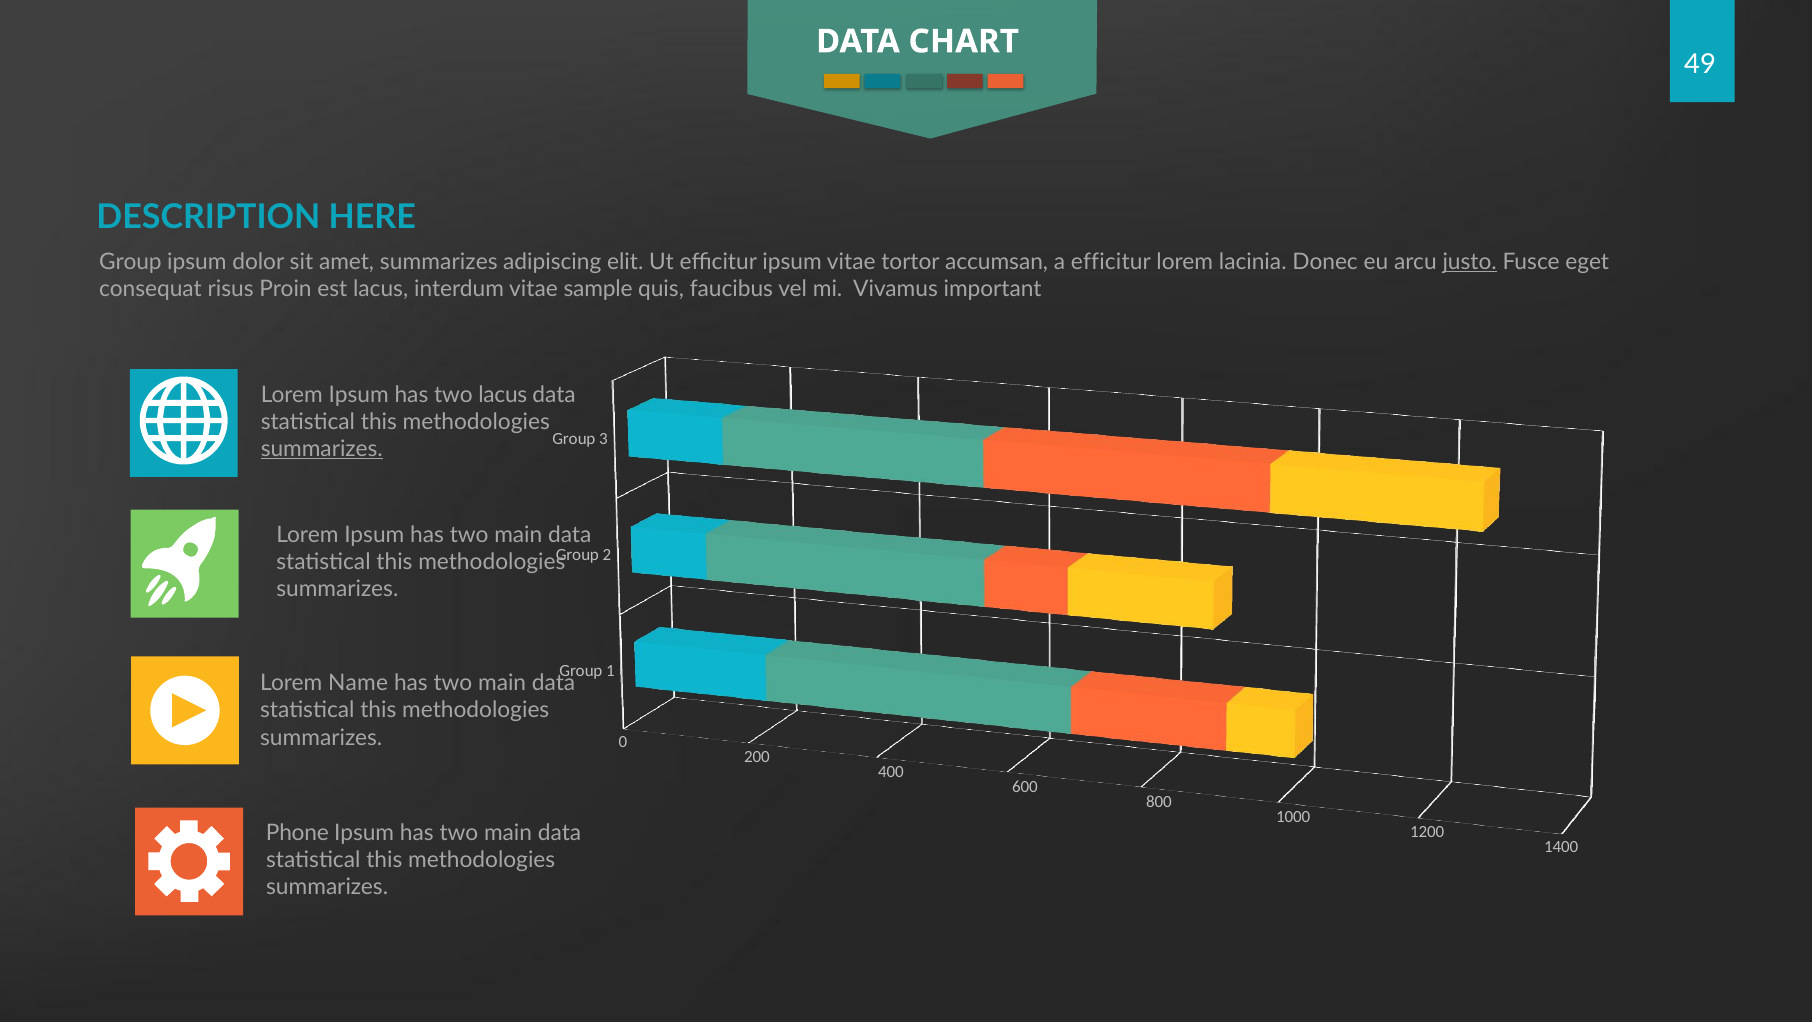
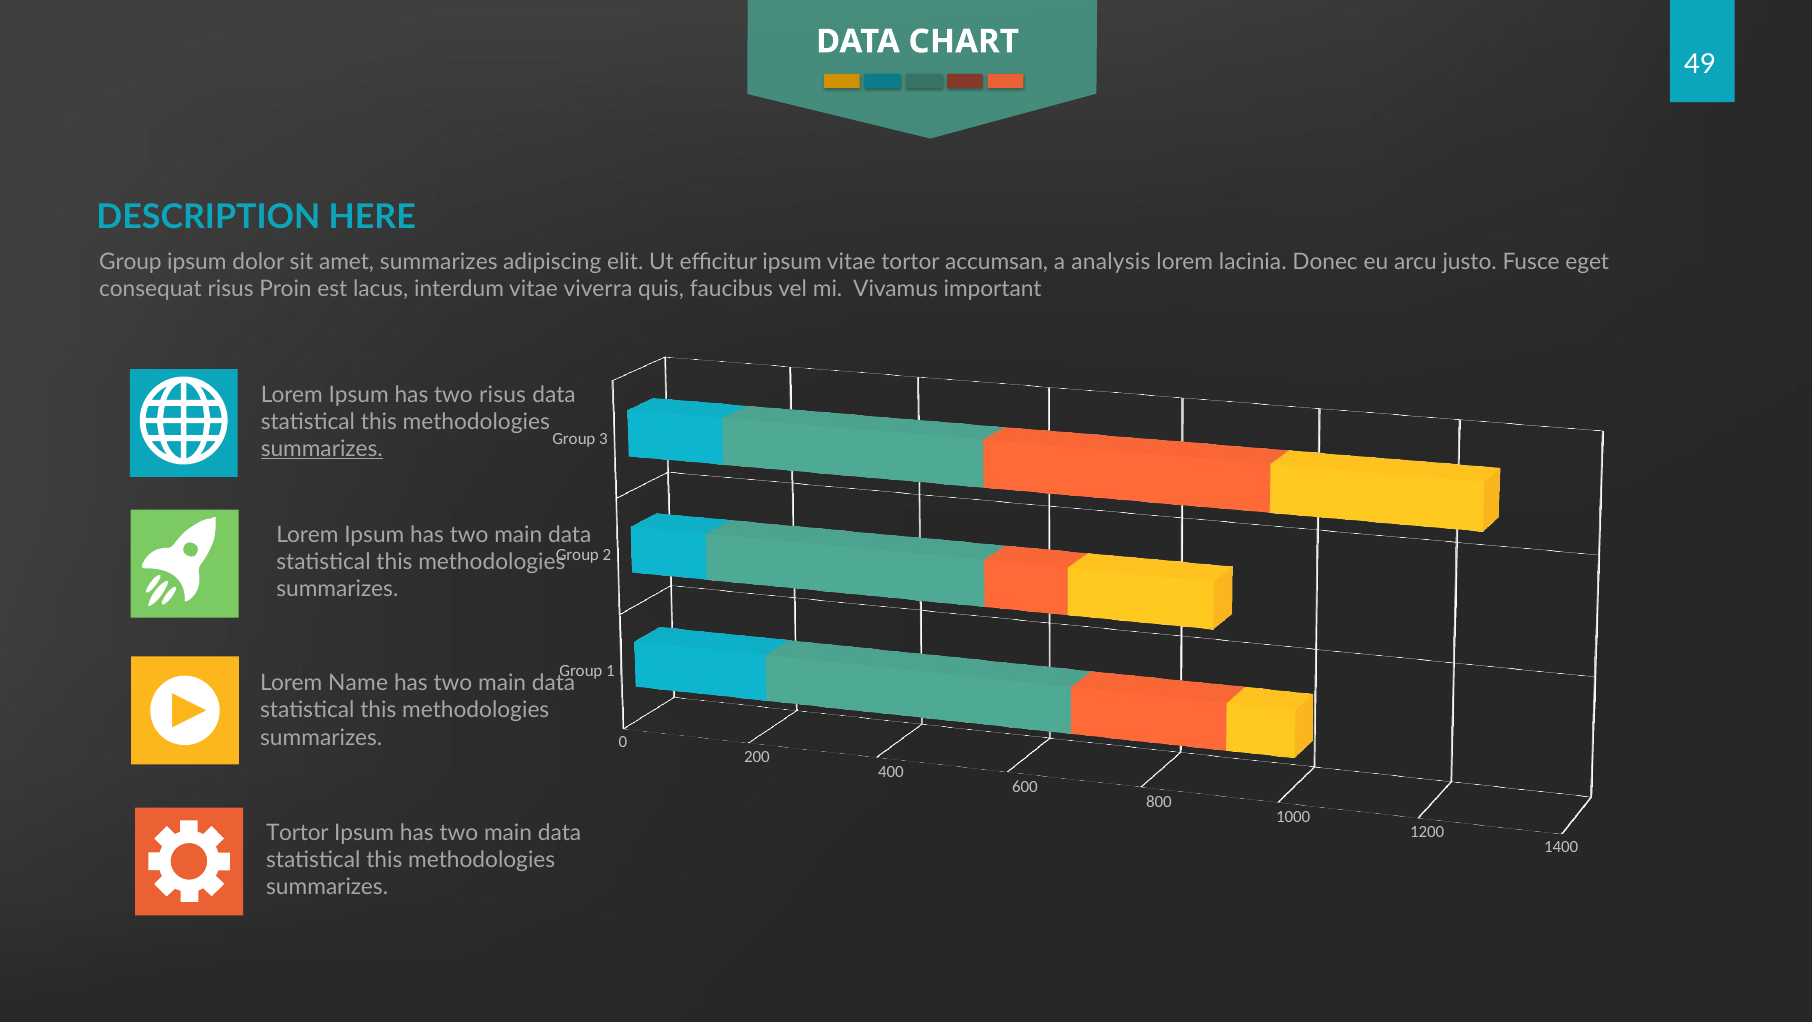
a efficitur: efficitur -> analysis
justo underline: present -> none
sample: sample -> viverra
two lacus: lacus -> risus
Phone at (297, 833): Phone -> Tortor
